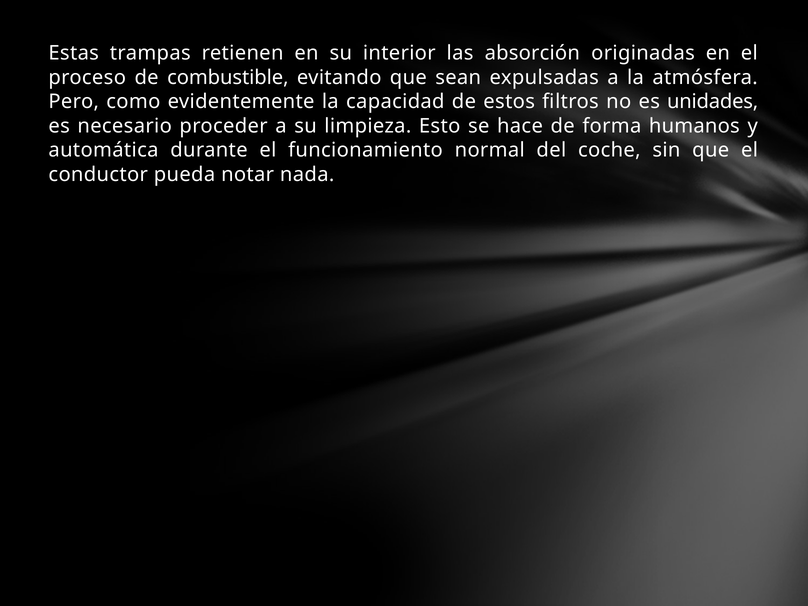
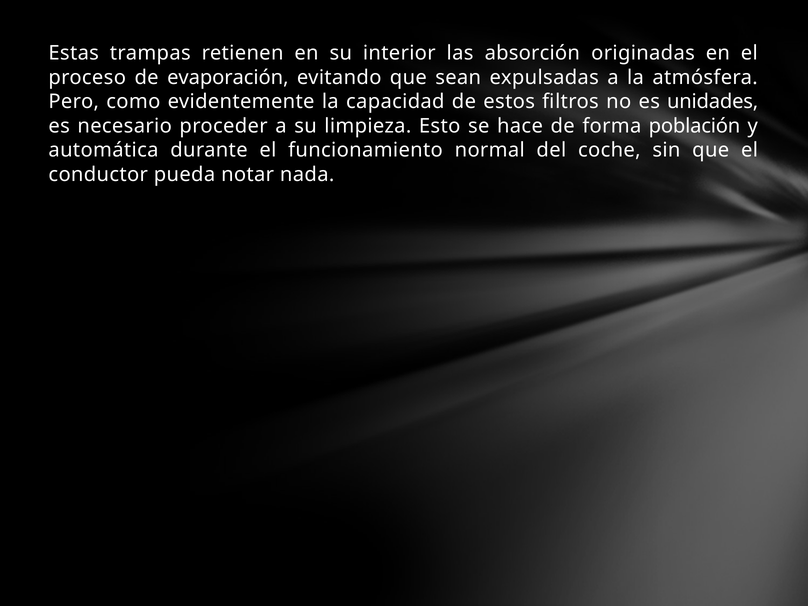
combustible: combustible -> evaporación
humanos: humanos -> población
